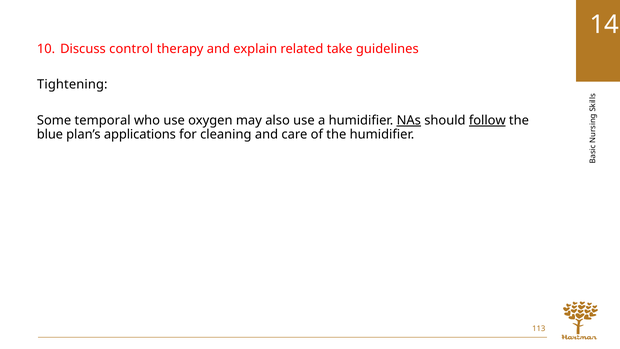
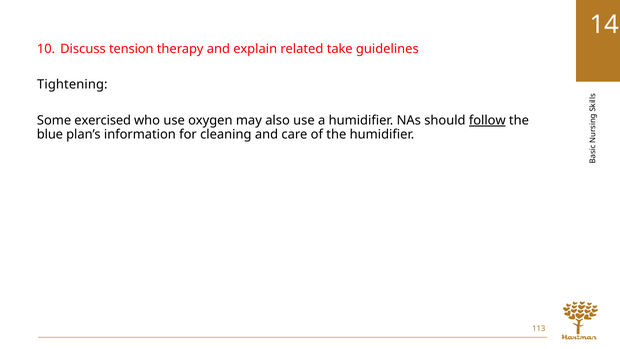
control: control -> tension
temporal: temporal -> exercised
NAs underline: present -> none
applications: applications -> information
